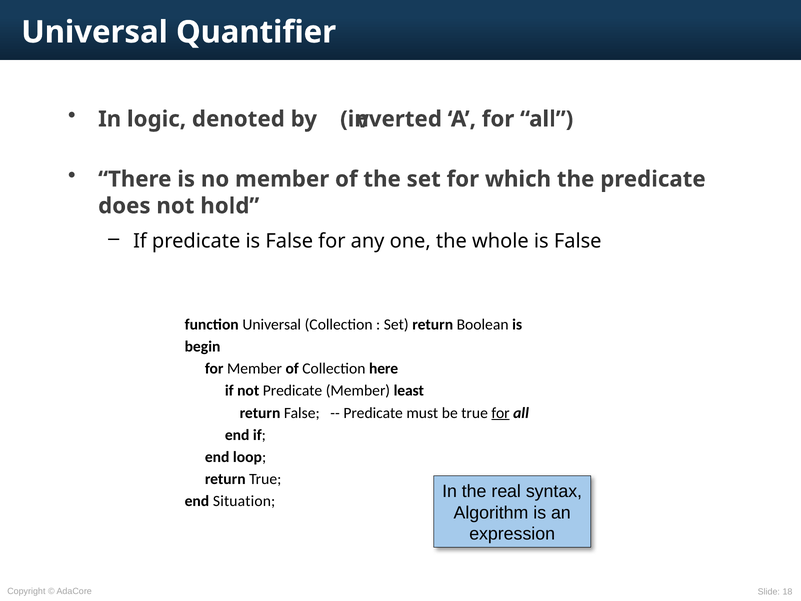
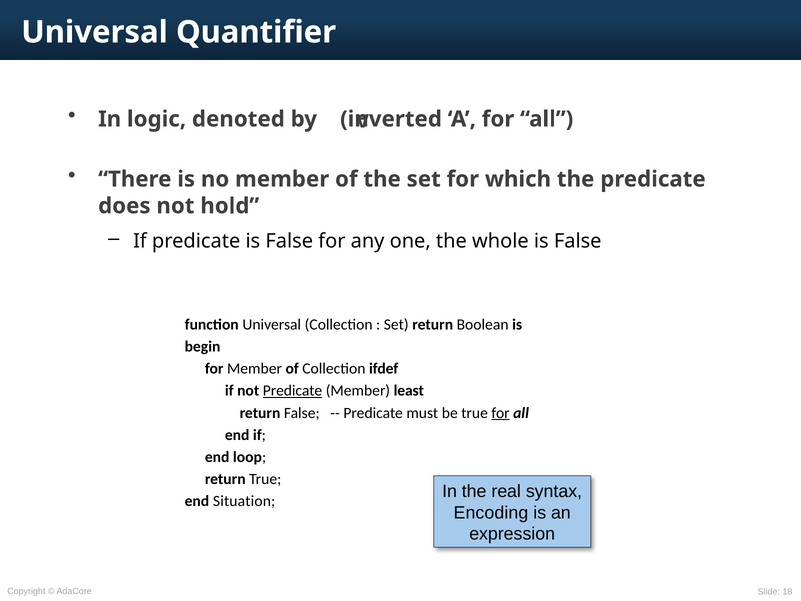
here: here -> ifdef
Predicate at (293, 391) underline: none -> present
Algorithm: Algorithm -> Encoding
